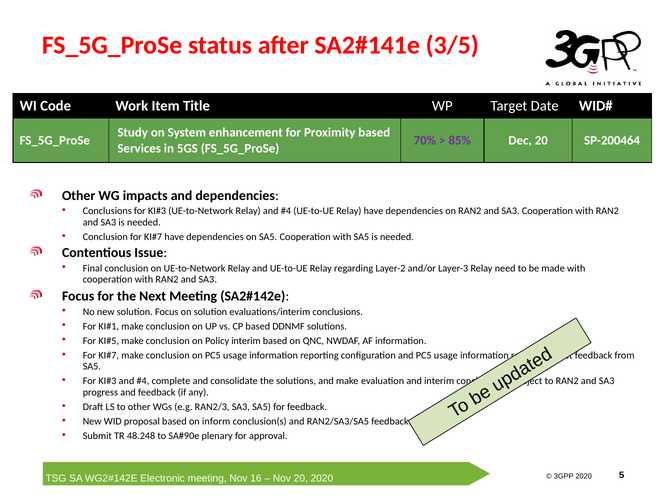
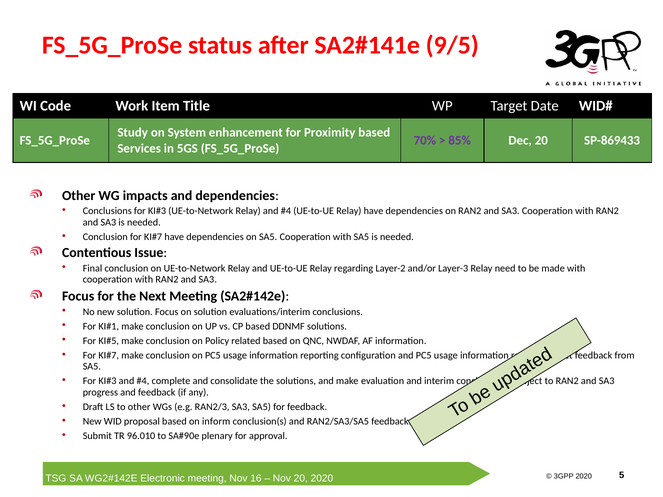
3/5: 3/5 -> 9/5
SP-200464: SP-200464 -> SP-869433
Policy interim: interim -> related
48.248: 48.248 -> 96.010
